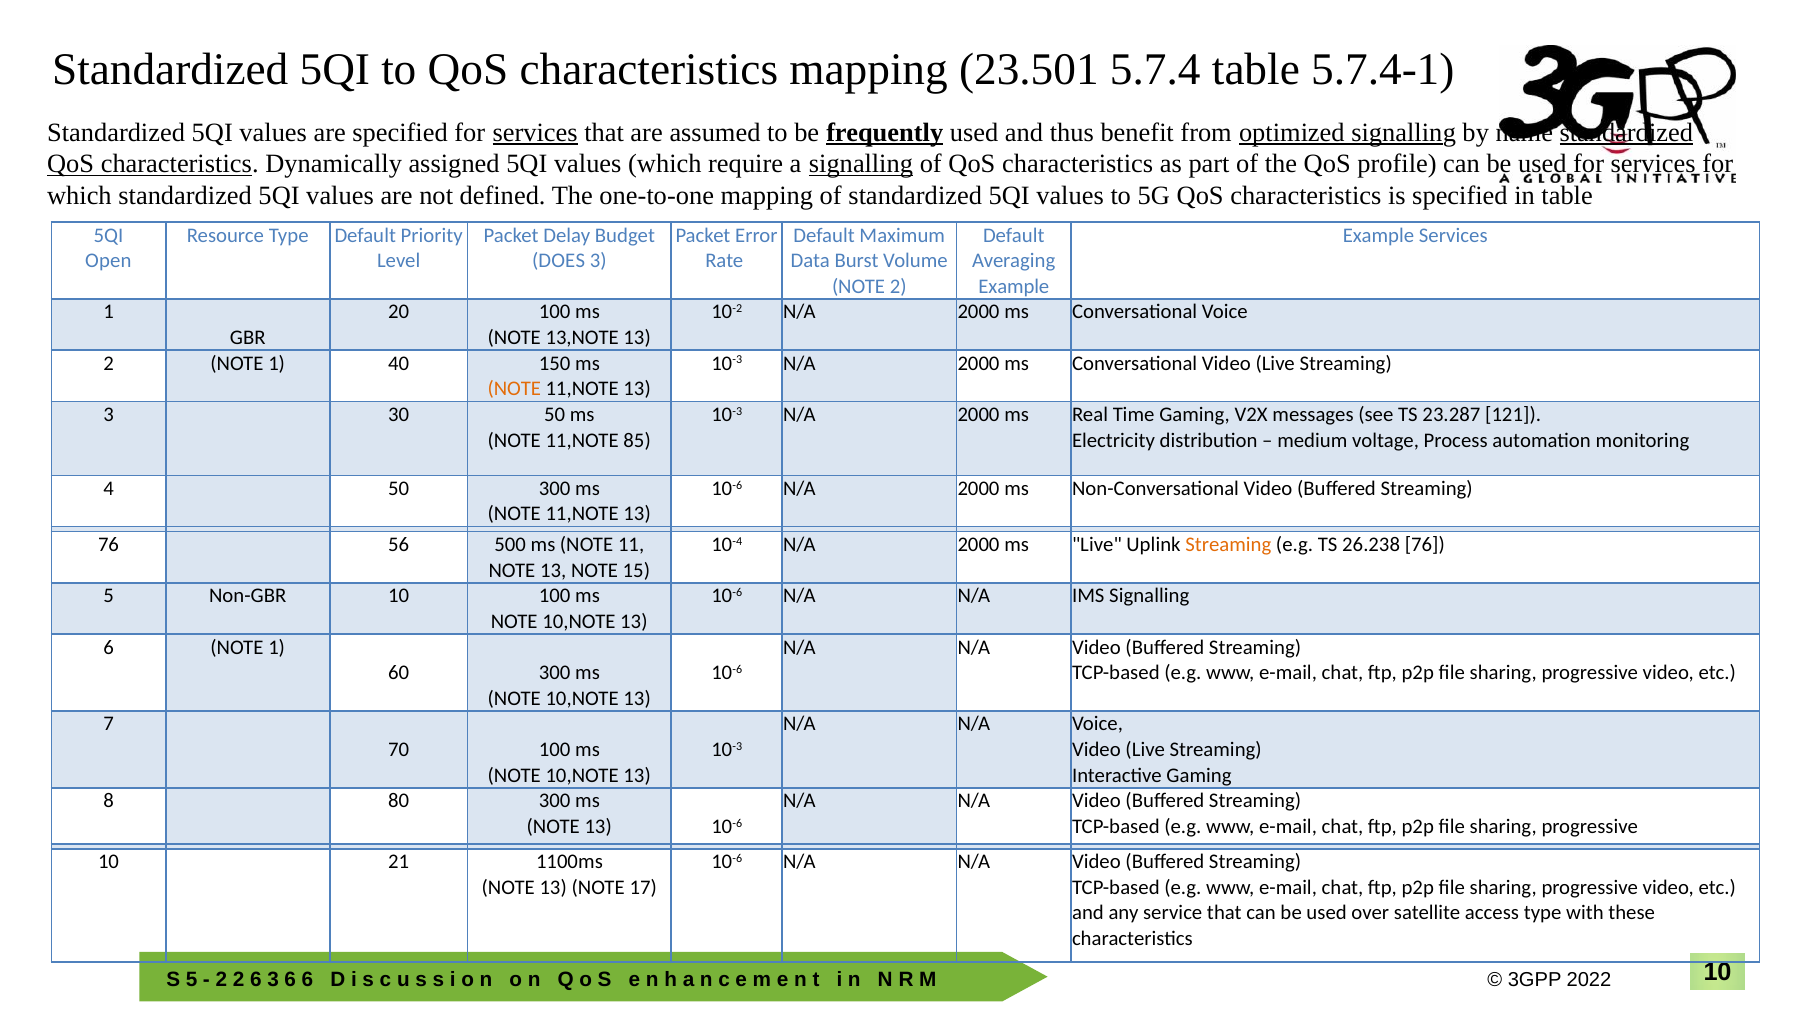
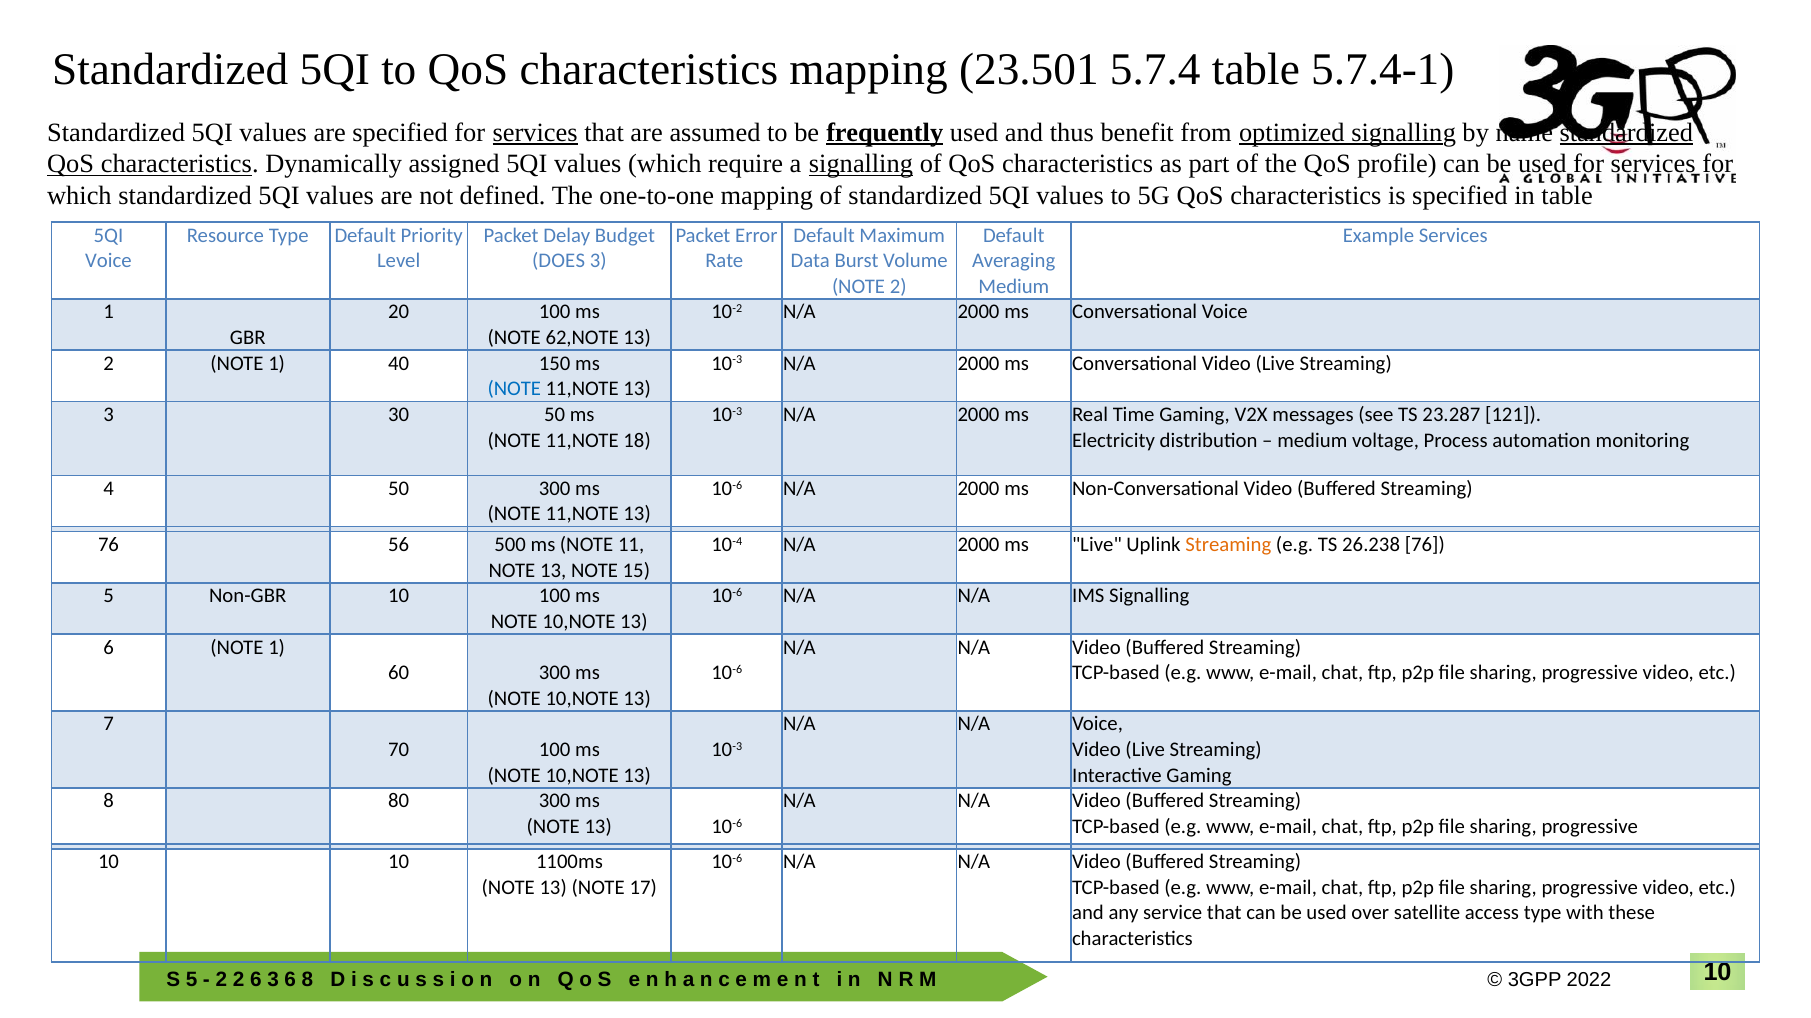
Open at (108, 261): Open -> Voice
Example at (1014, 287): Example -> Medium
13,NOTE: 13,NOTE -> 62,NOTE
NOTE at (514, 389) colour: orange -> blue
85: 85 -> 18
10 21: 21 -> 10
6 6: 6 -> 8
